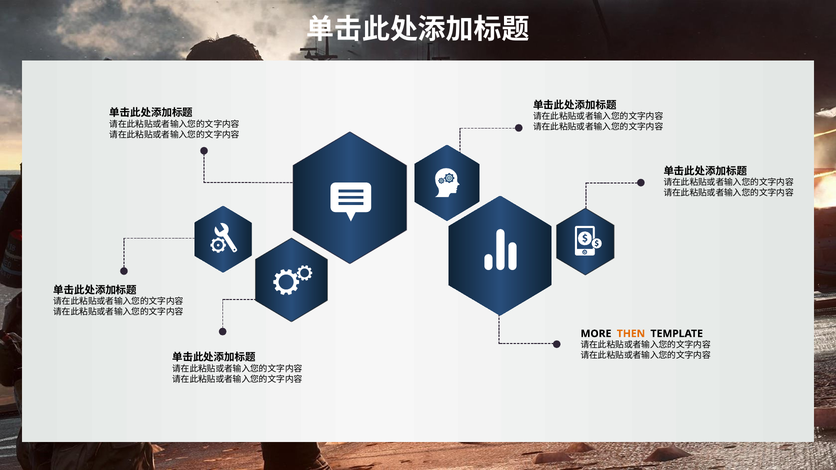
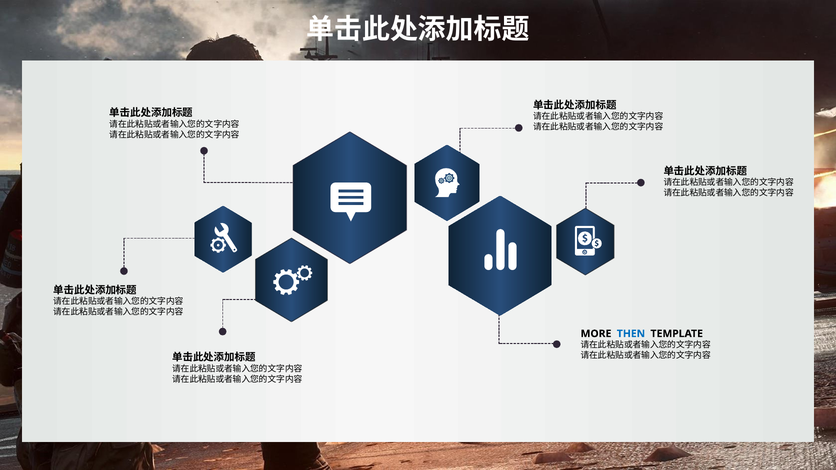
THEN colour: orange -> blue
